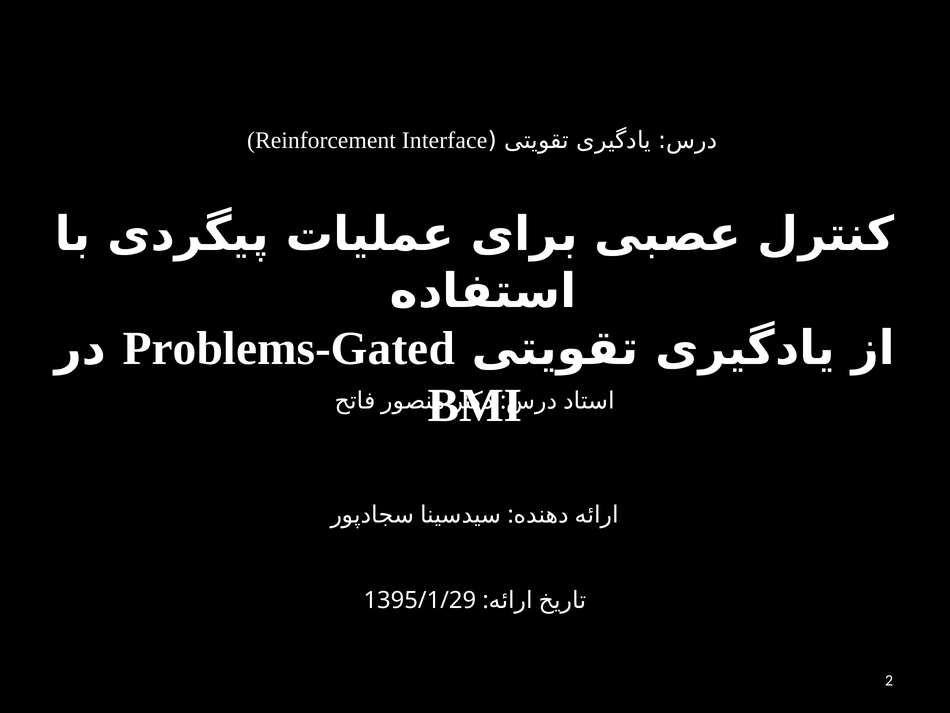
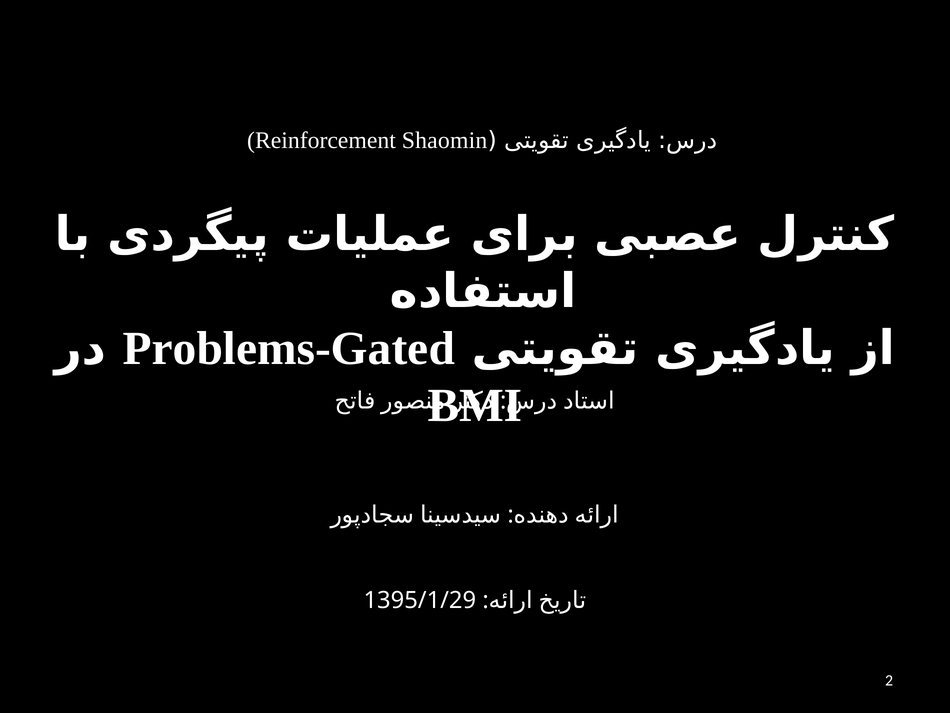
Interface: Interface -> Shaomin
